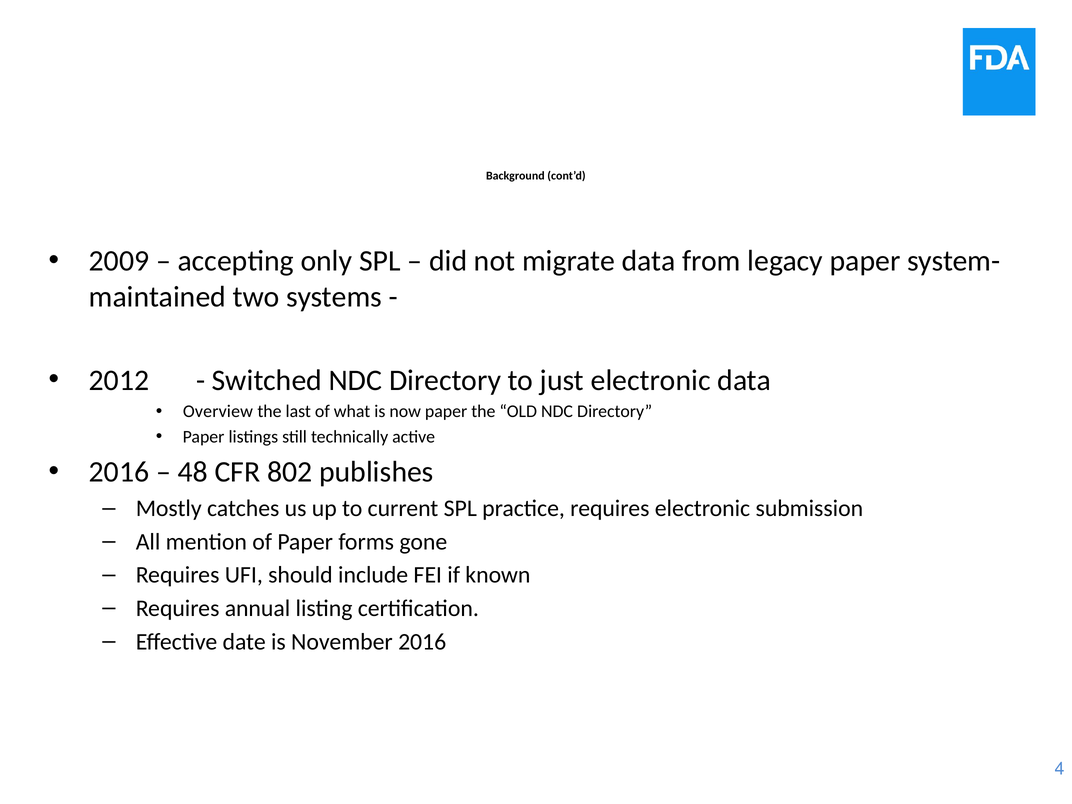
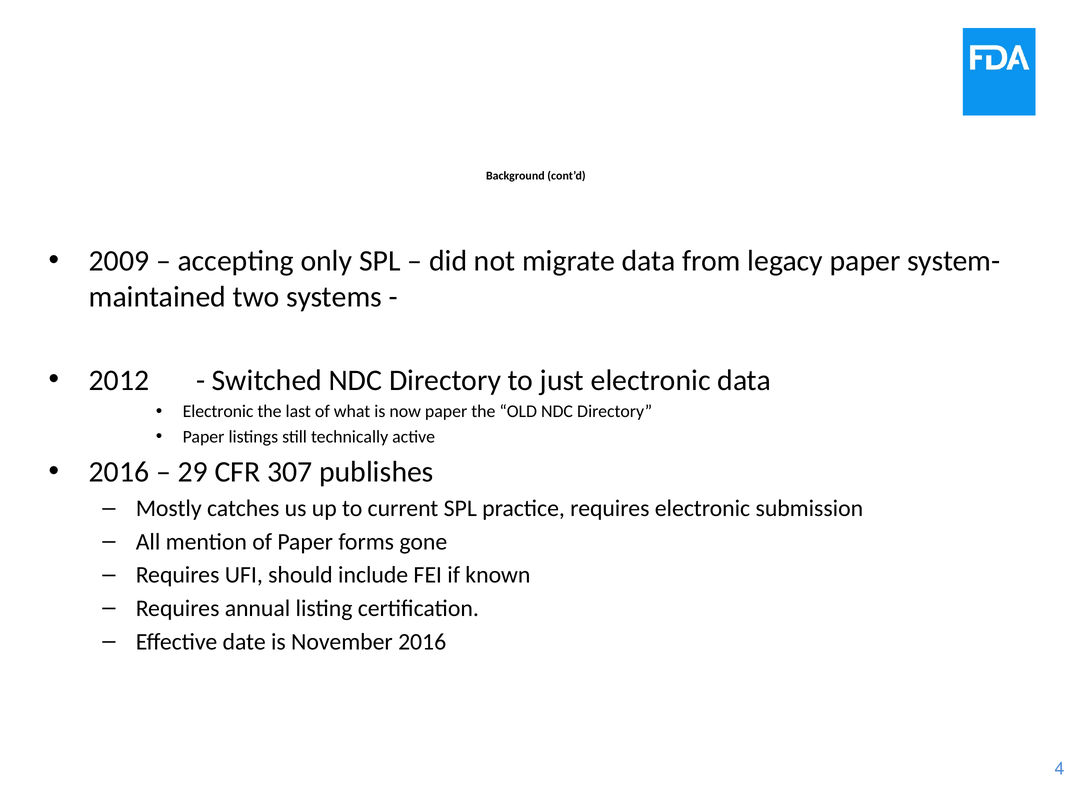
Overview at (218, 412): Overview -> Electronic
48: 48 -> 29
802: 802 -> 307
